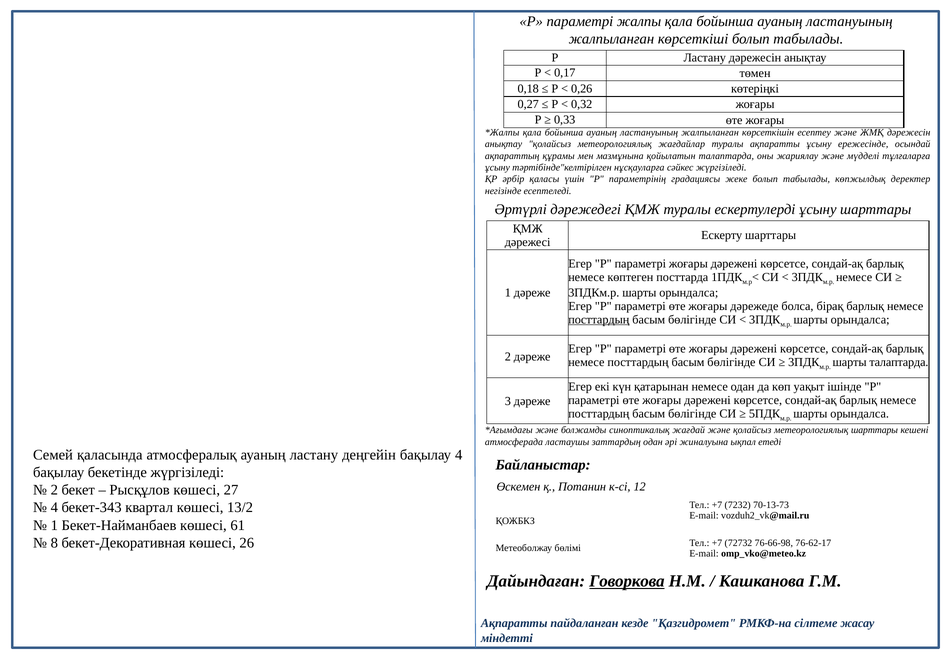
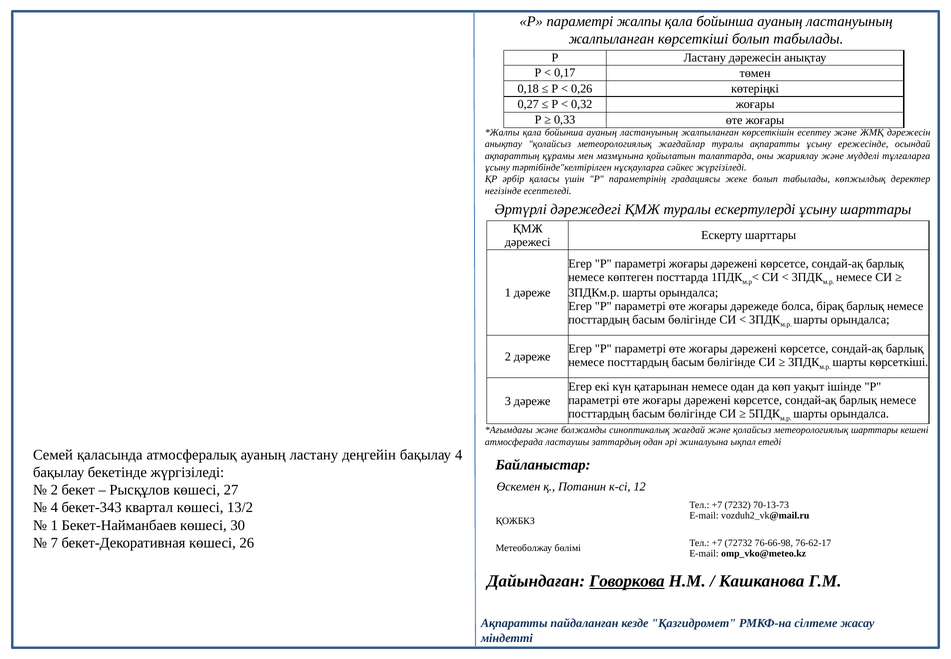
посттардың at (599, 319) underline: present -> none
шарты талаптарда: талаптарда -> көрсеткіші
61: 61 -> 30
8: 8 -> 7
